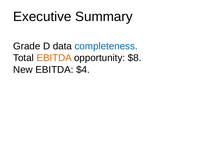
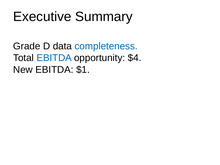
EBITDA at (54, 58) colour: orange -> blue
$8: $8 -> $4
$4: $4 -> $1
